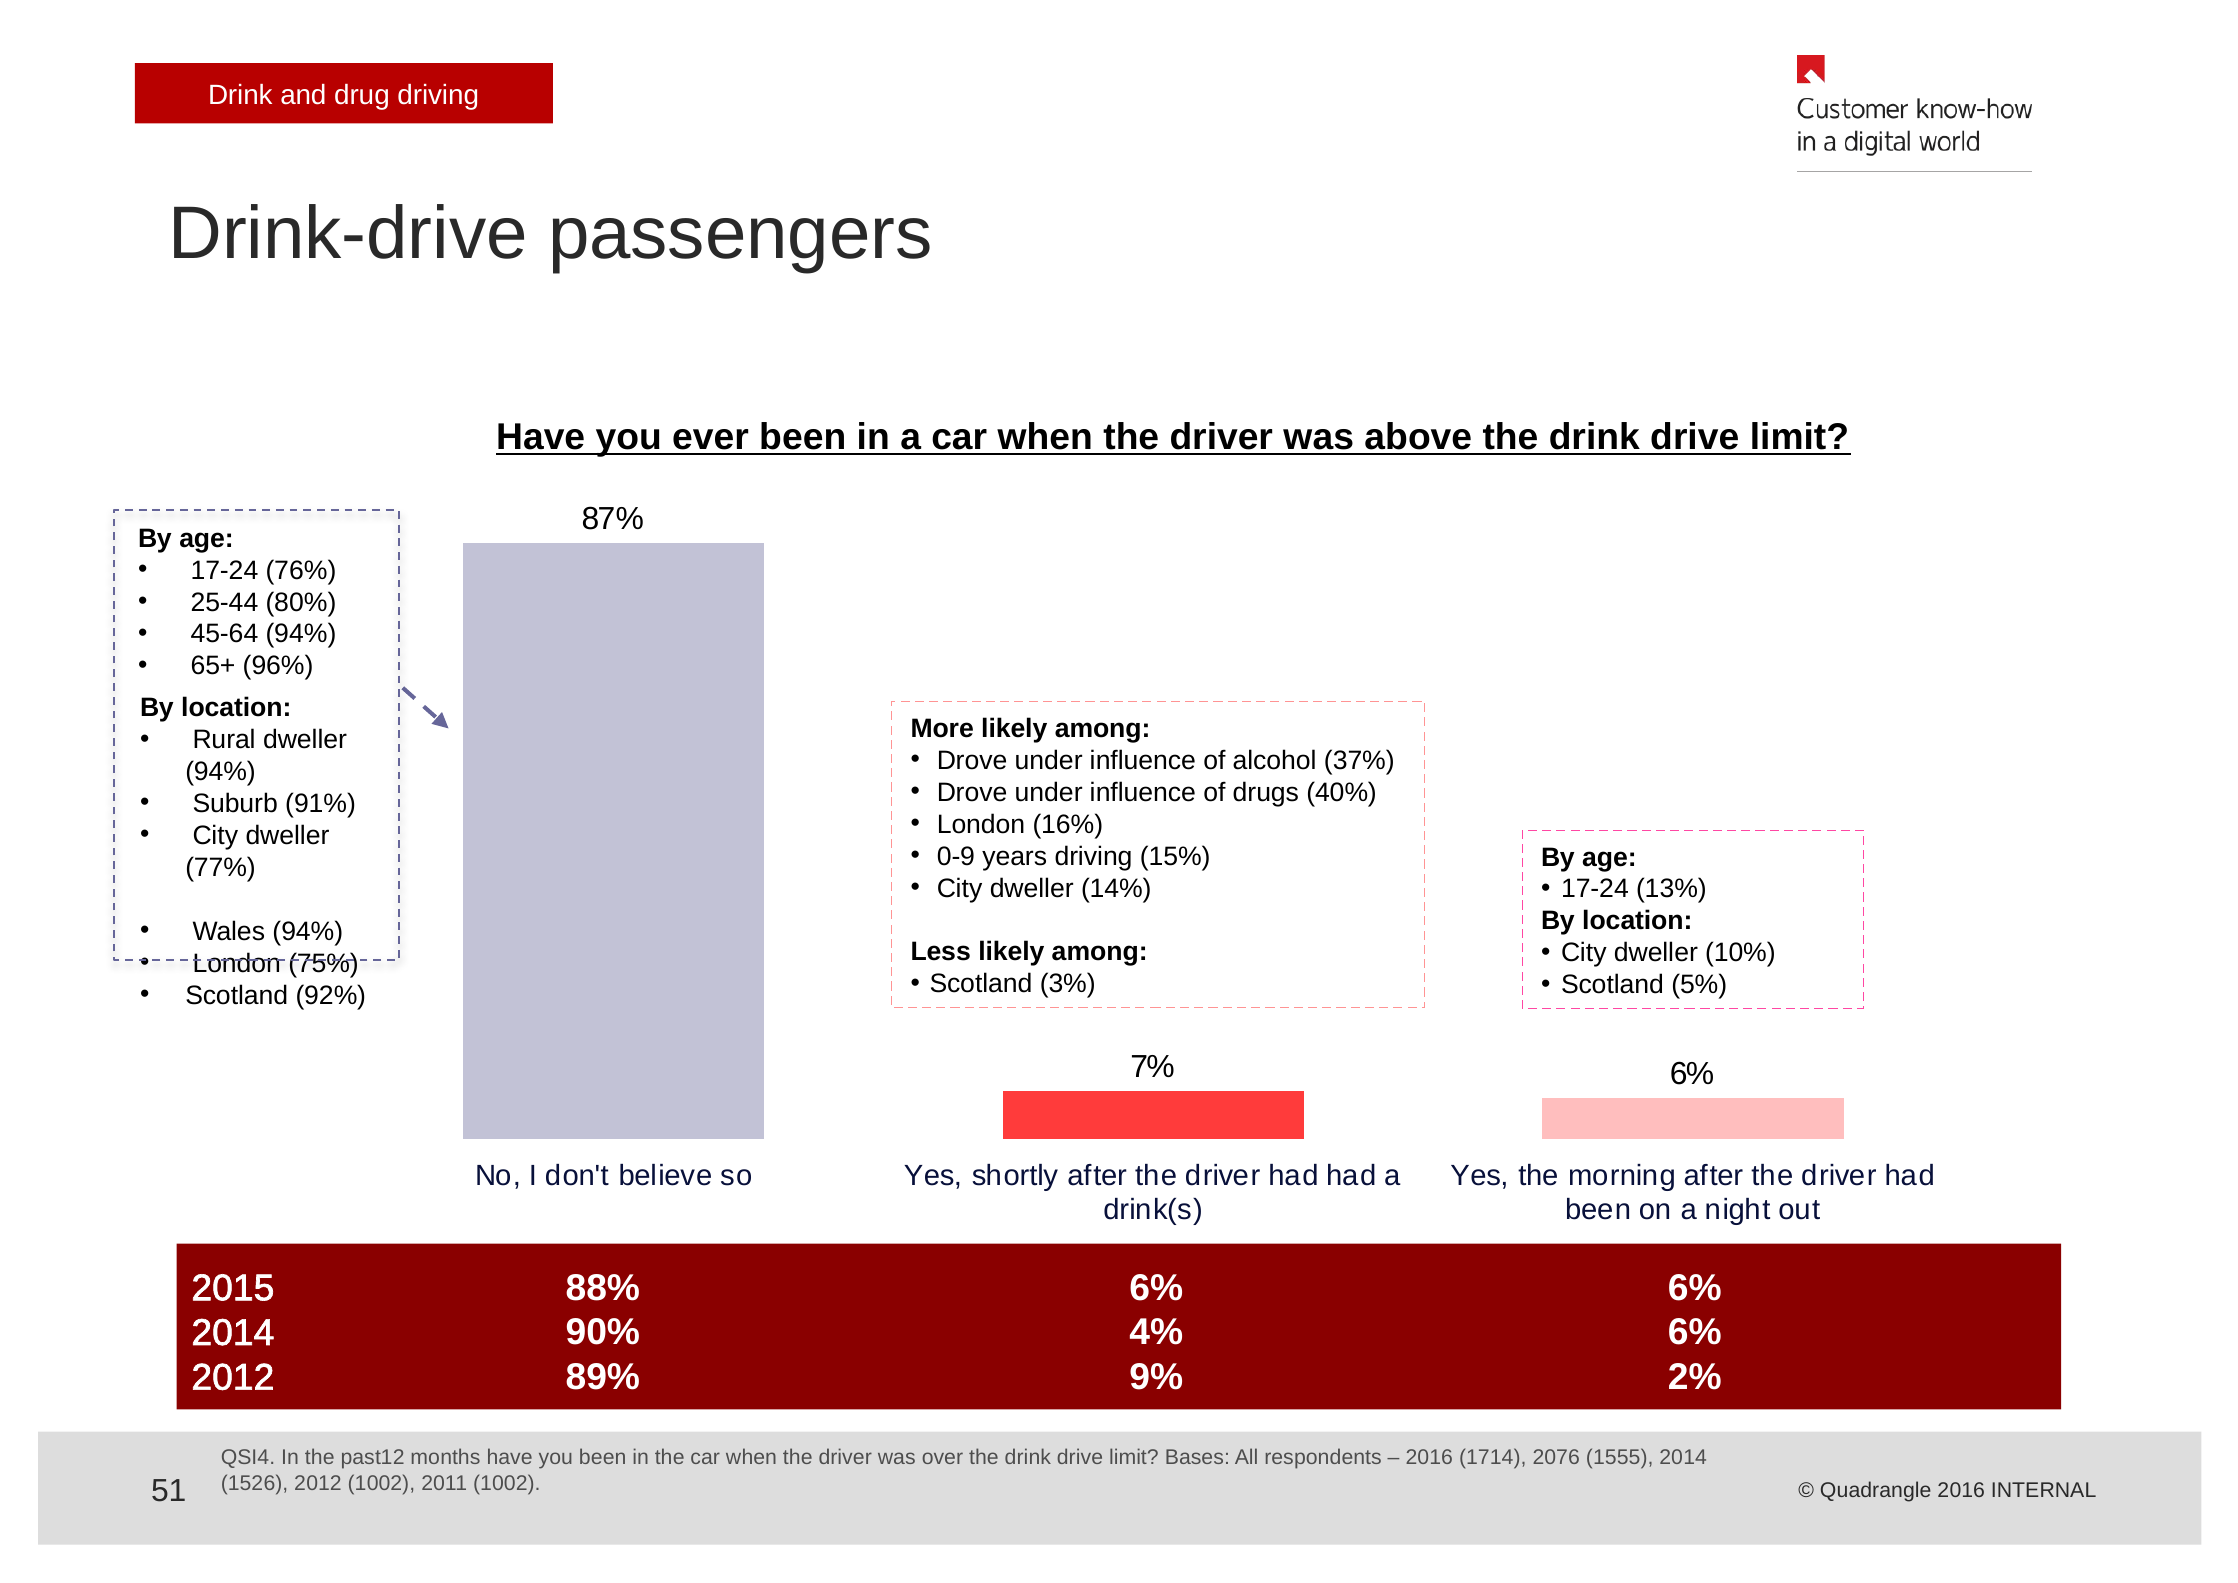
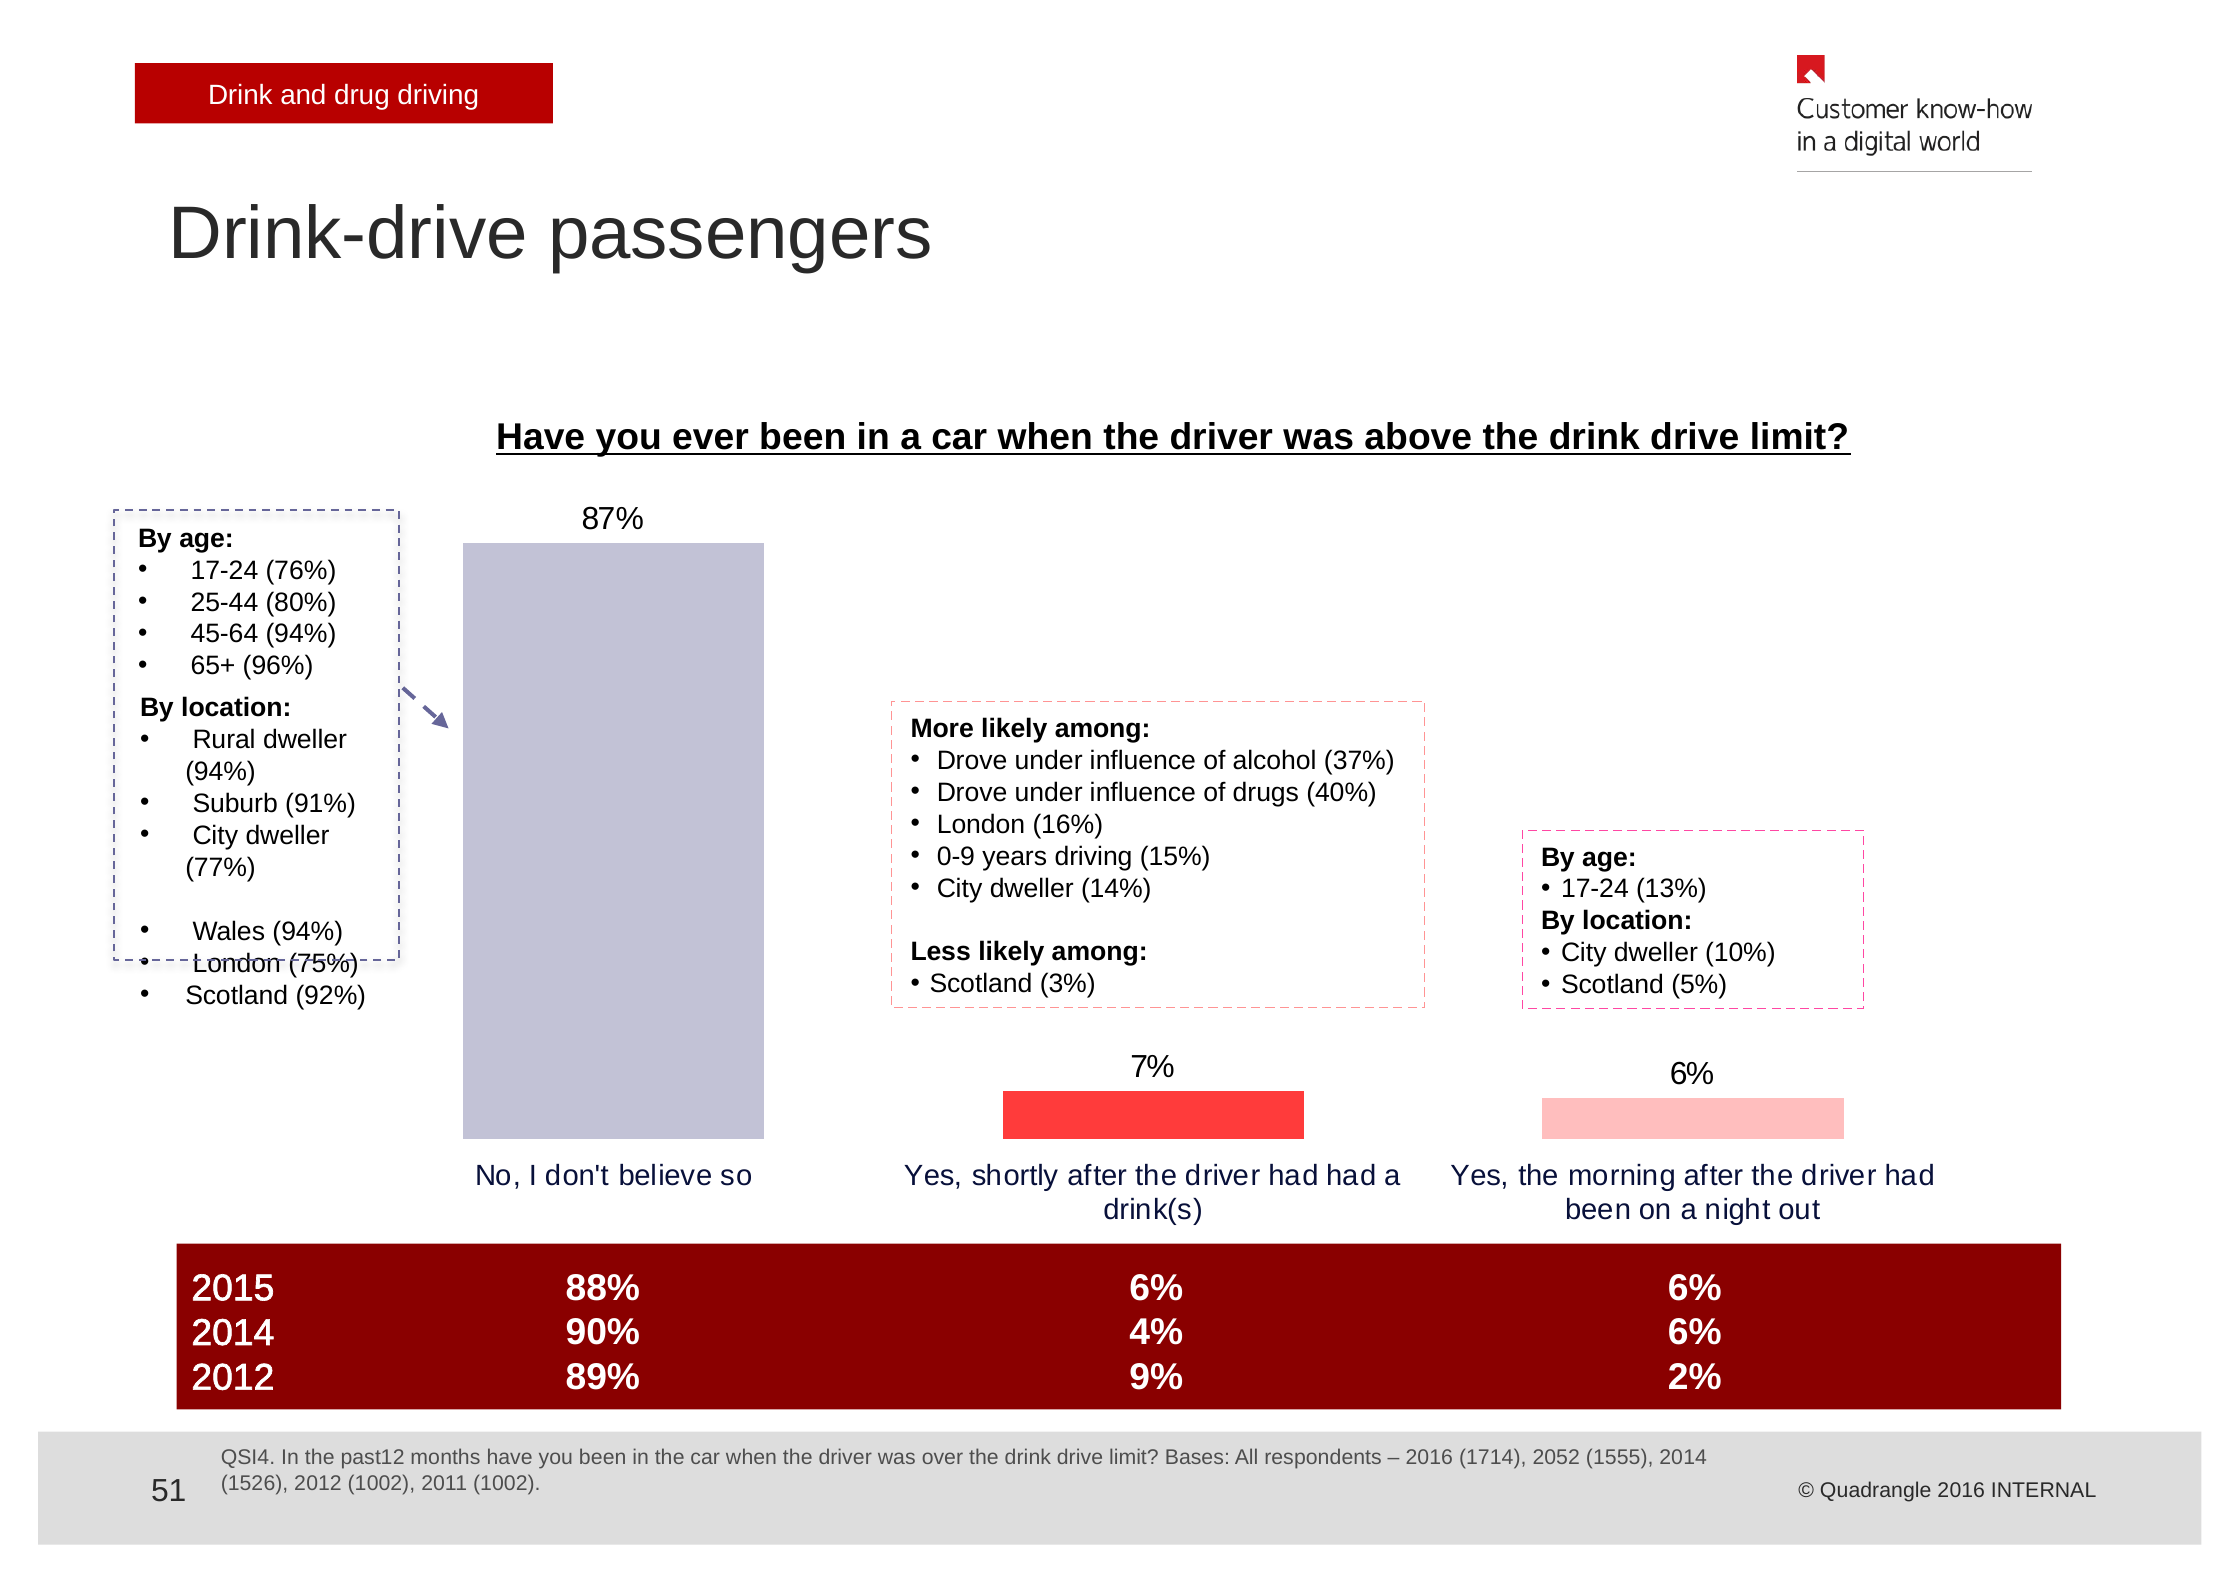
2076: 2076 -> 2052
